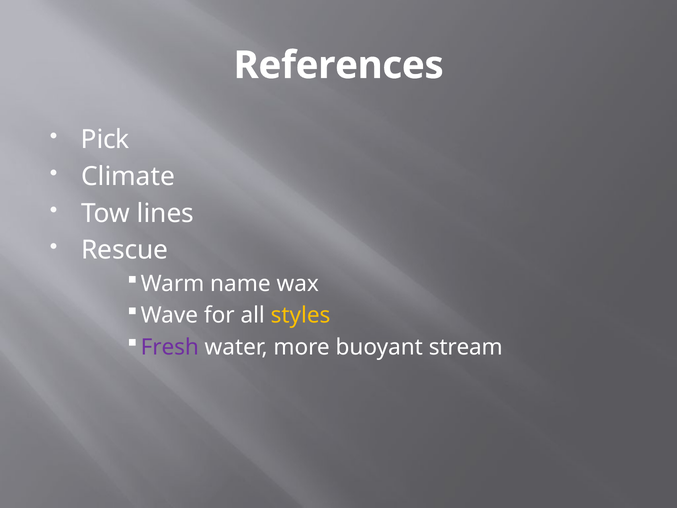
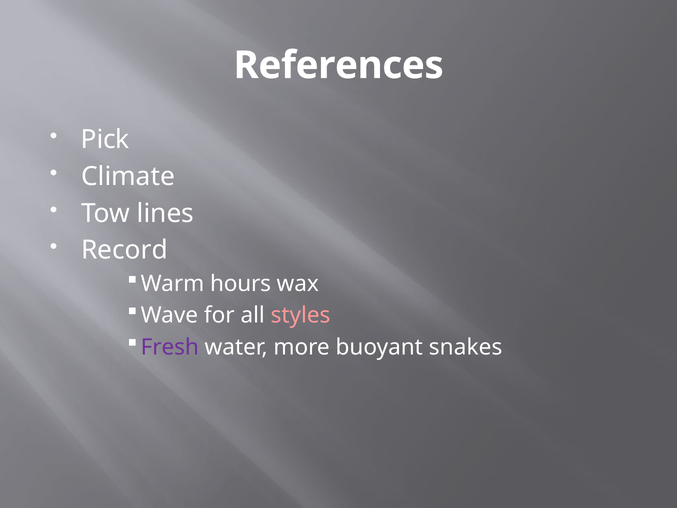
Rescue: Rescue -> Record
name: name -> hours
styles colour: yellow -> pink
stream: stream -> snakes
